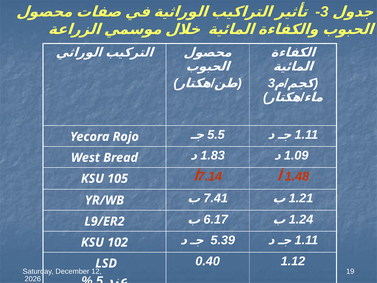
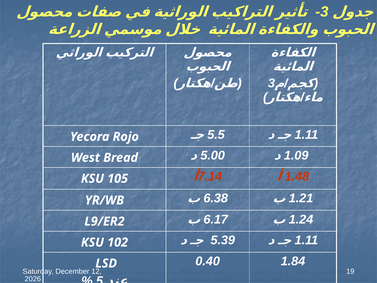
1.83: 1.83 -> 5.00
7.41: 7.41 -> 6.38
1.12: 1.12 -> 1.84
